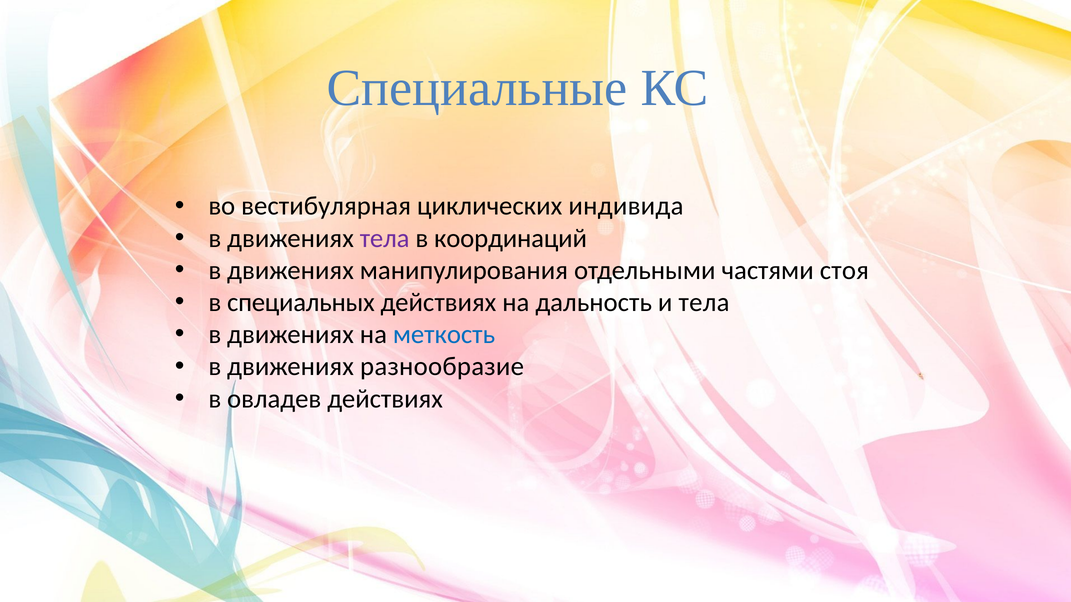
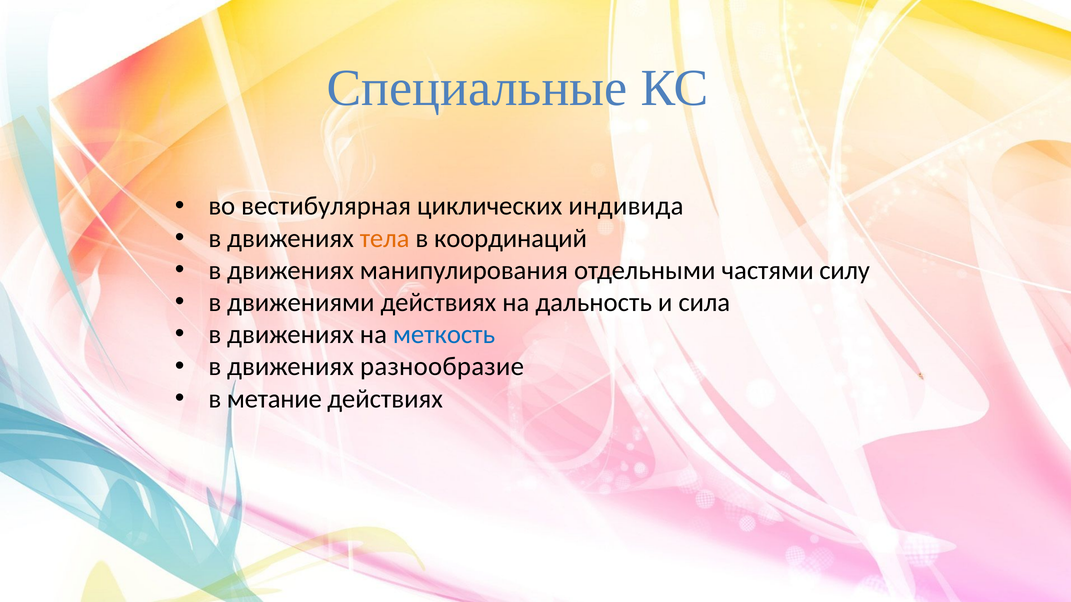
тела at (385, 238) colour: purple -> orange
стоя: стоя -> силу
специальных: специальных -> движениями
и тела: тела -> сила
овладев: овладев -> метание
